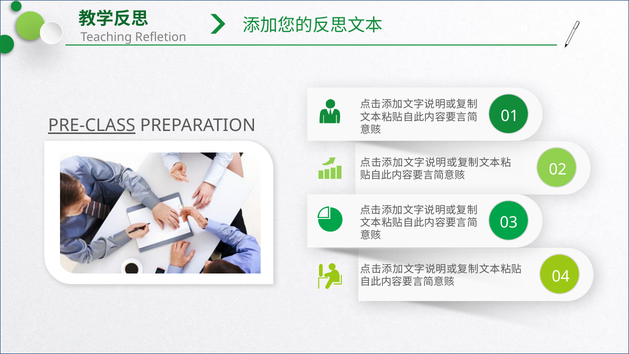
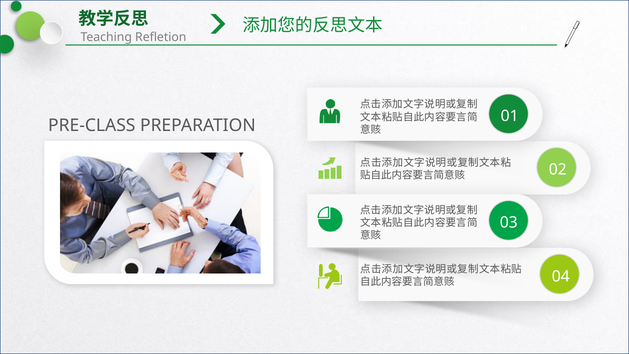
PRE-CLASS underline: present -> none
